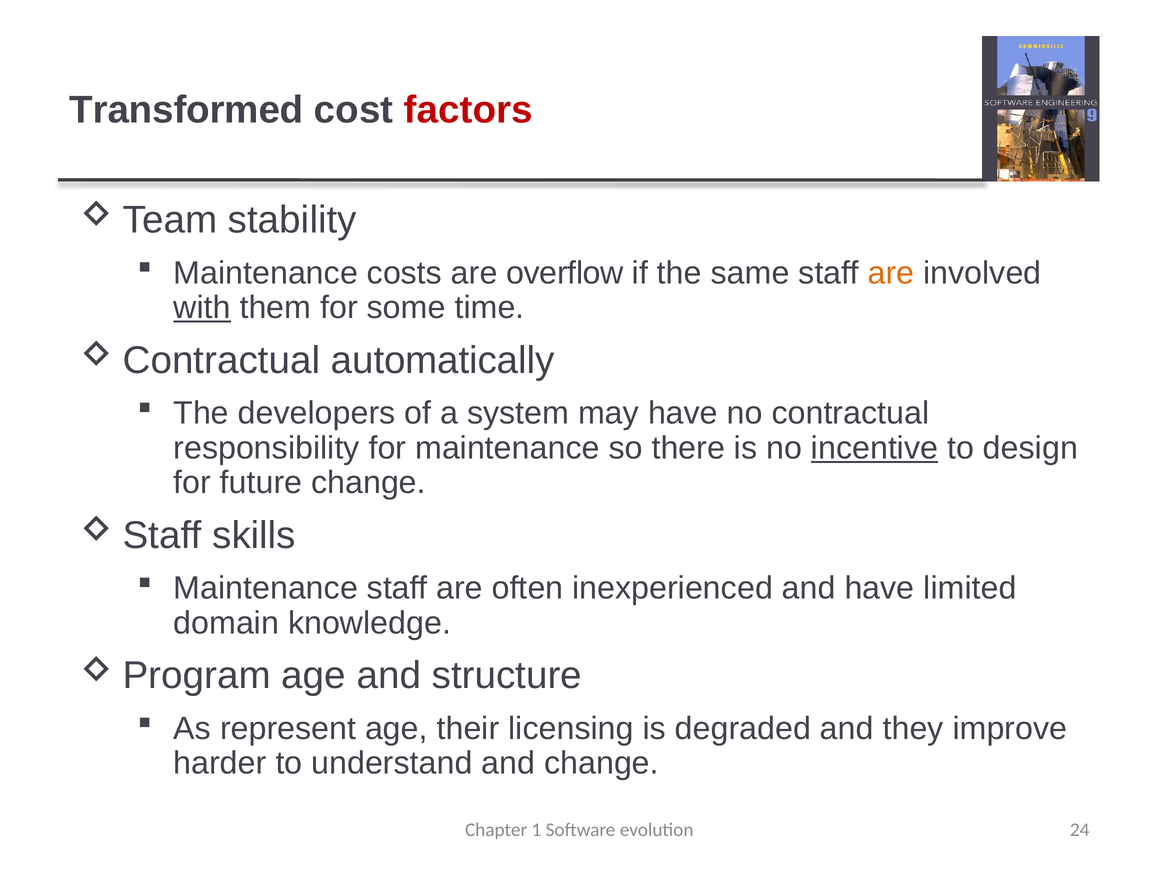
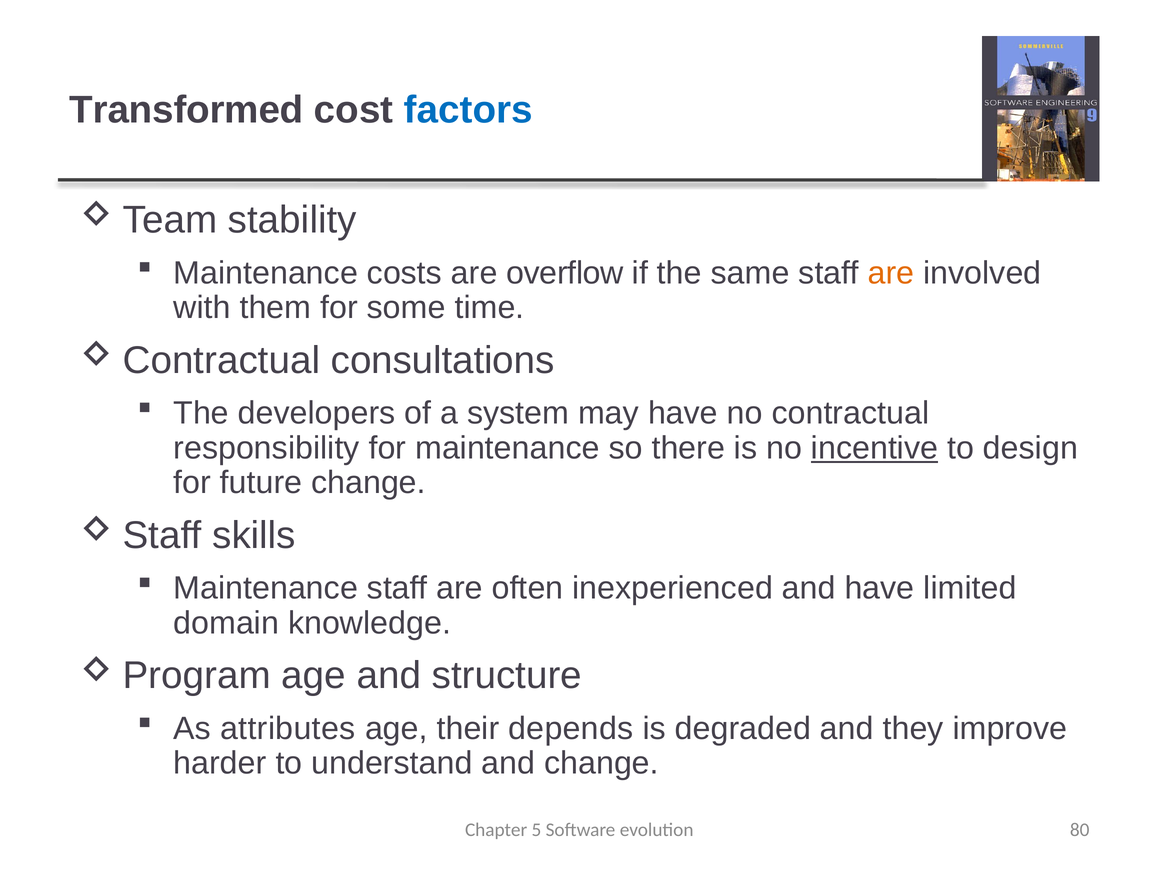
factors colour: red -> blue
with underline: present -> none
automatically: automatically -> consultations
represent: represent -> attributes
licensing: licensing -> depends
1: 1 -> 5
24: 24 -> 80
